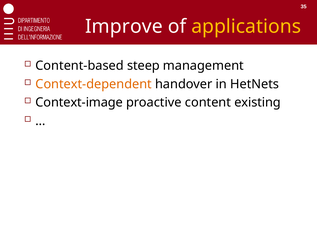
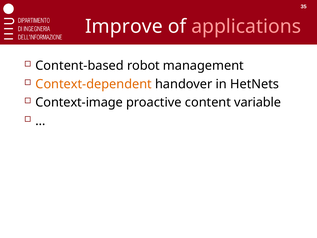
applications colour: yellow -> pink
steep: steep -> robot
existing: existing -> variable
